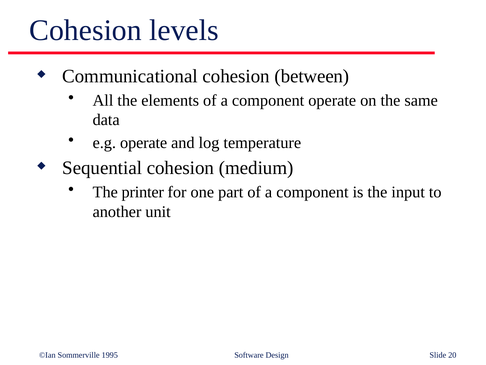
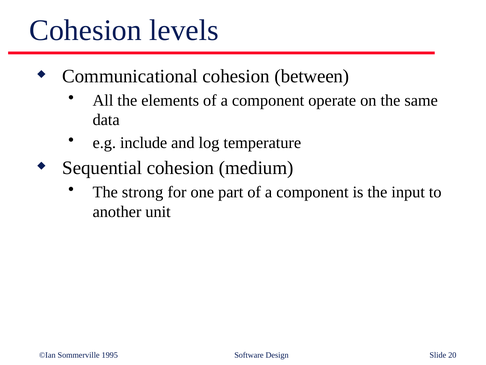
e.g operate: operate -> include
printer: printer -> strong
